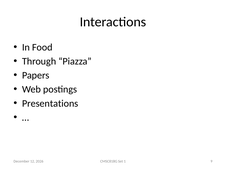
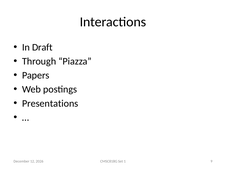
Food: Food -> Draft
